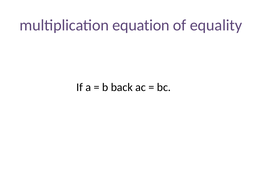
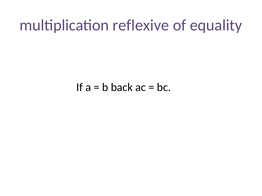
equation: equation -> reflexive
